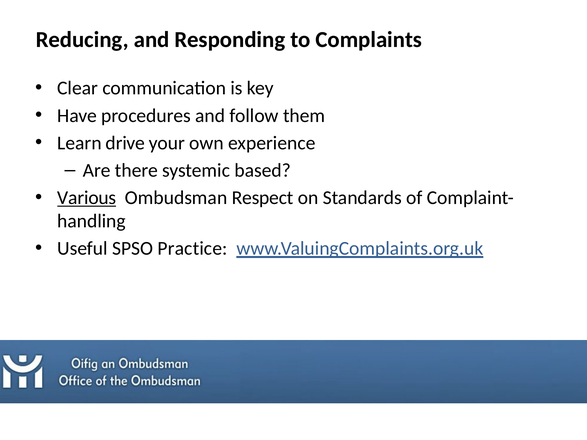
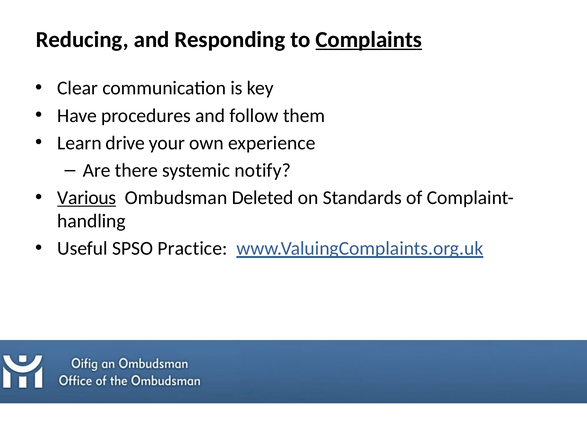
Complaints underline: none -> present
based: based -> notify
Respect: Respect -> Deleted
